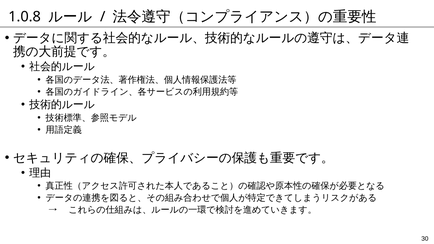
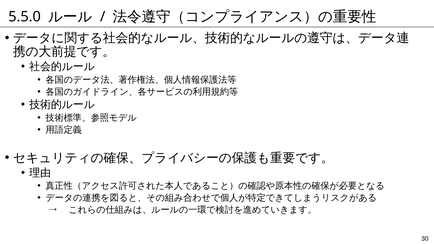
1.0.8: 1.0.8 -> 5.5.0
